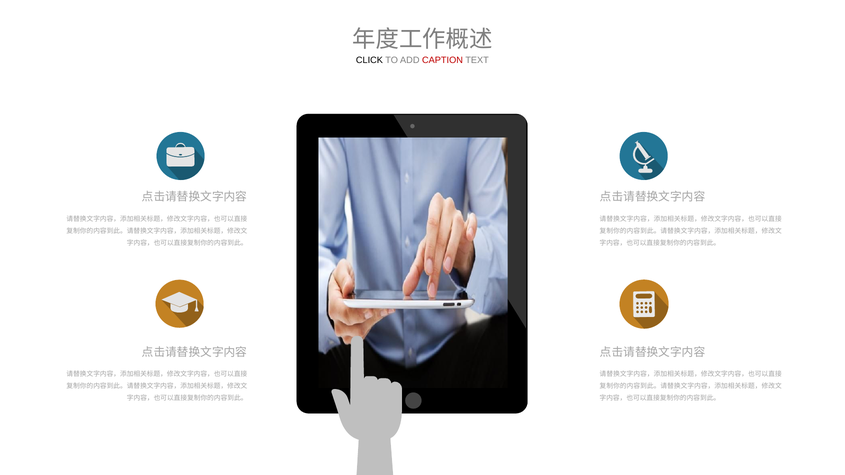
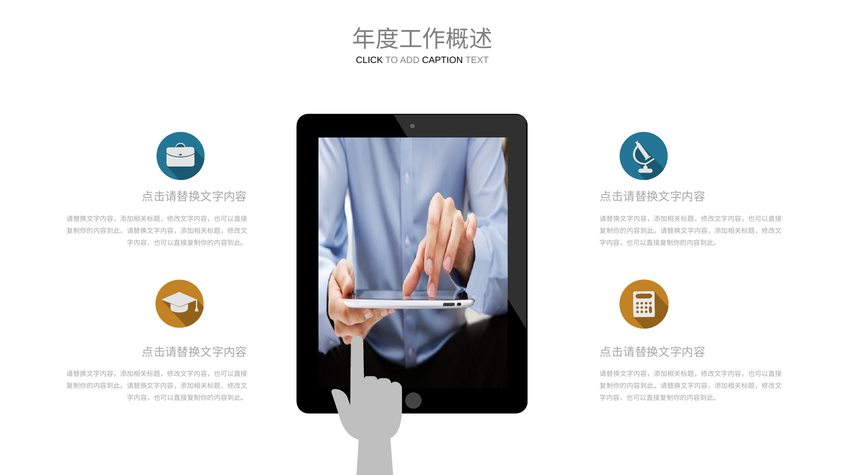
CAPTION colour: red -> black
